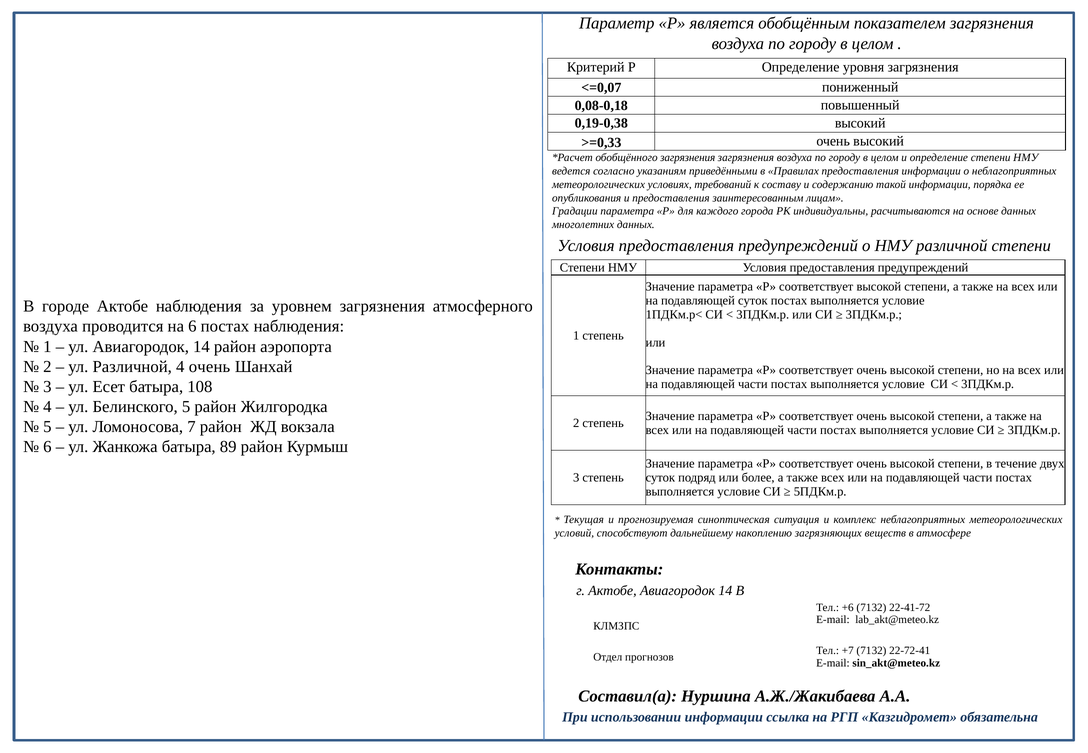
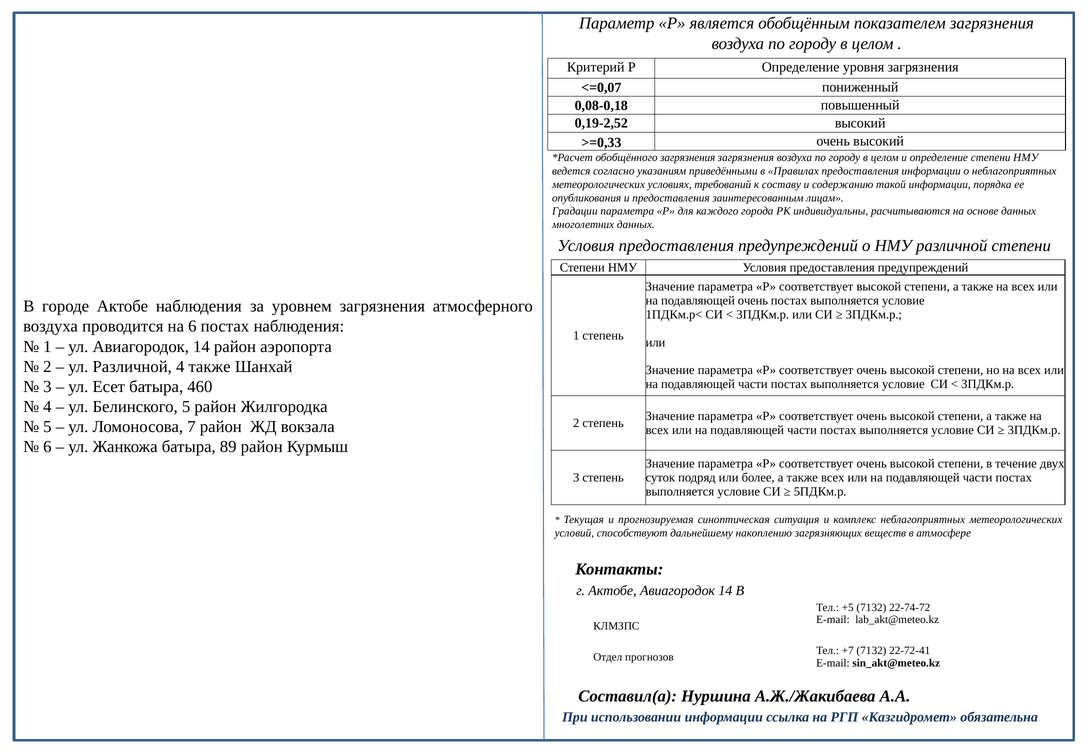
0,19-0,38: 0,19-0,38 -> 0,19-2,52
подавляющей суток: суток -> очень
4 очень: очень -> также
108: 108 -> 460
+6: +6 -> +5
22-41-72: 22-41-72 -> 22-74-72
